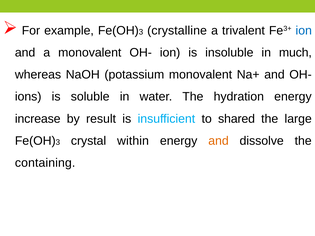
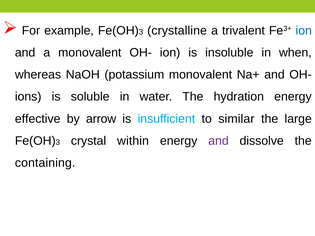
much: much -> when
increase: increase -> effective
result: result -> arrow
shared: shared -> similar
and at (218, 141) colour: orange -> purple
